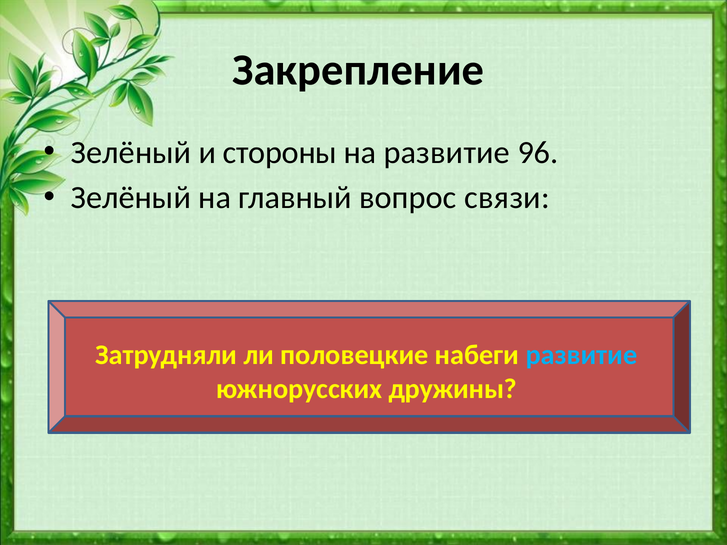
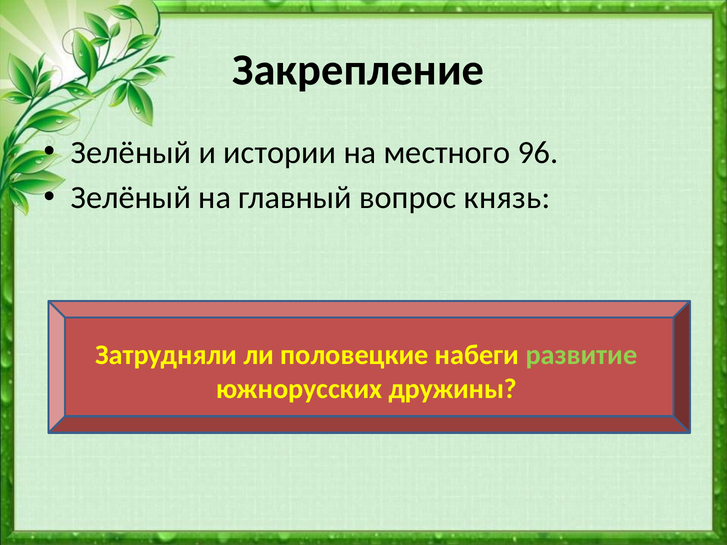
стороны: стороны -> истории
на развитие: развитие -> местного
связи: связи -> князь
развитие at (581, 355) colour: light blue -> light green
